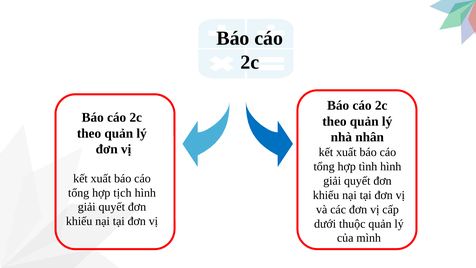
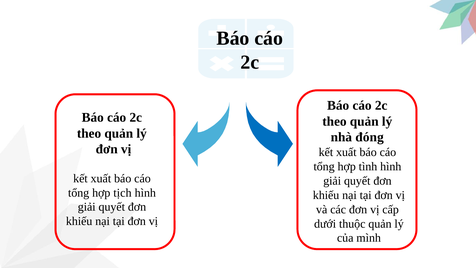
nhân: nhân -> đóng
